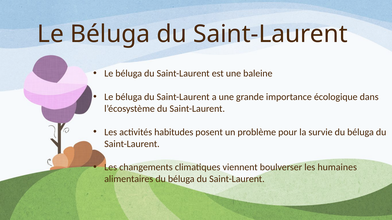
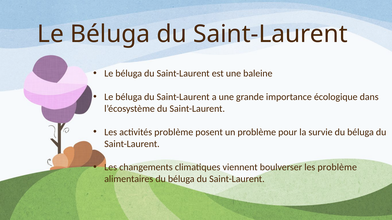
activités habitudes: habitudes -> problème
les humaines: humaines -> problème
